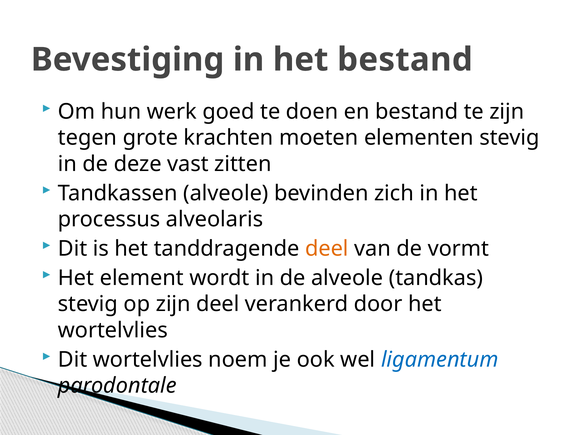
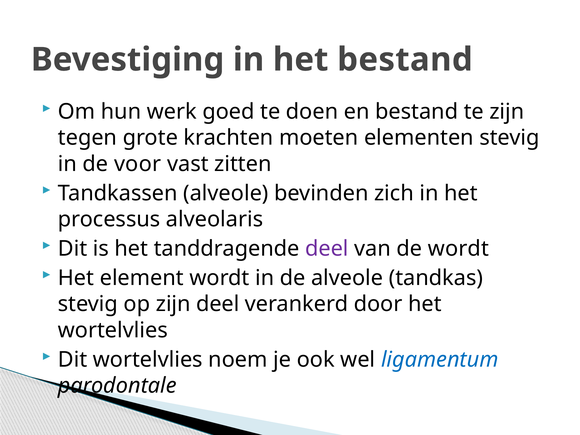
deze: deze -> voor
deel at (327, 249) colour: orange -> purple
de vormt: vormt -> wordt
